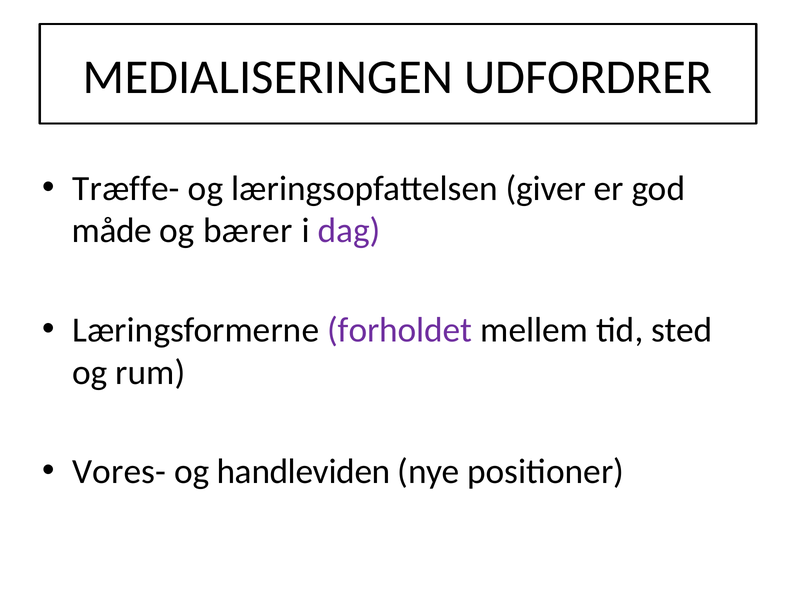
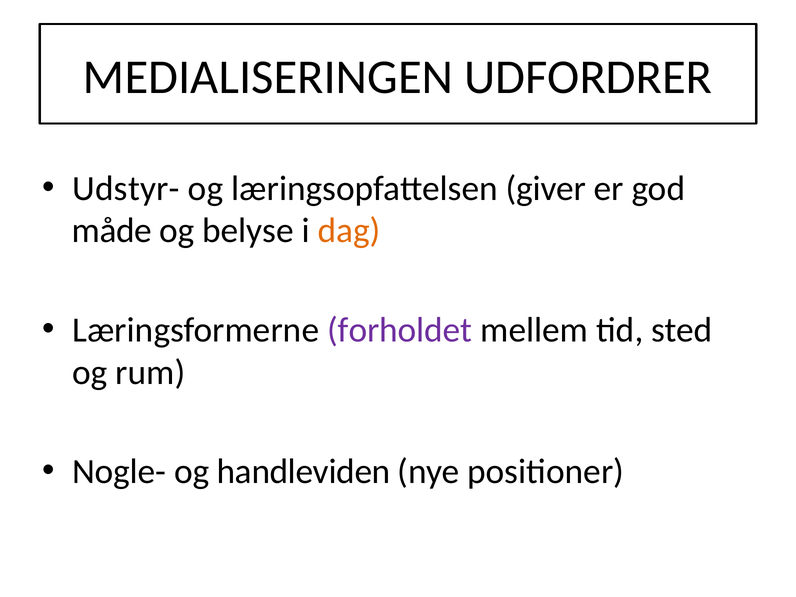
Træffe-: Træffe- -> Udstyr-
bærer: bærer -> belyse
dag colour: purple -> orange
Vores-: Vores- -> Nogle-
